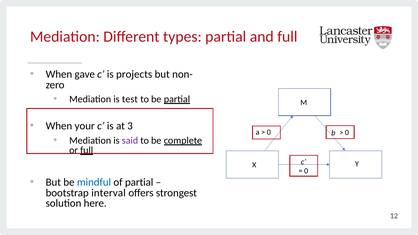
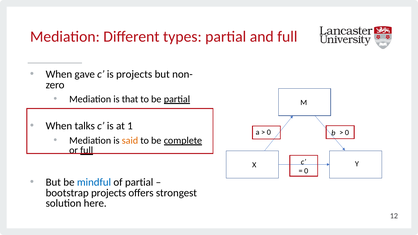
test: test -> that
your: your -> talks
3: 3 -> 1
said colour: purple -> orange
bootstrap interval: interval -> projects
